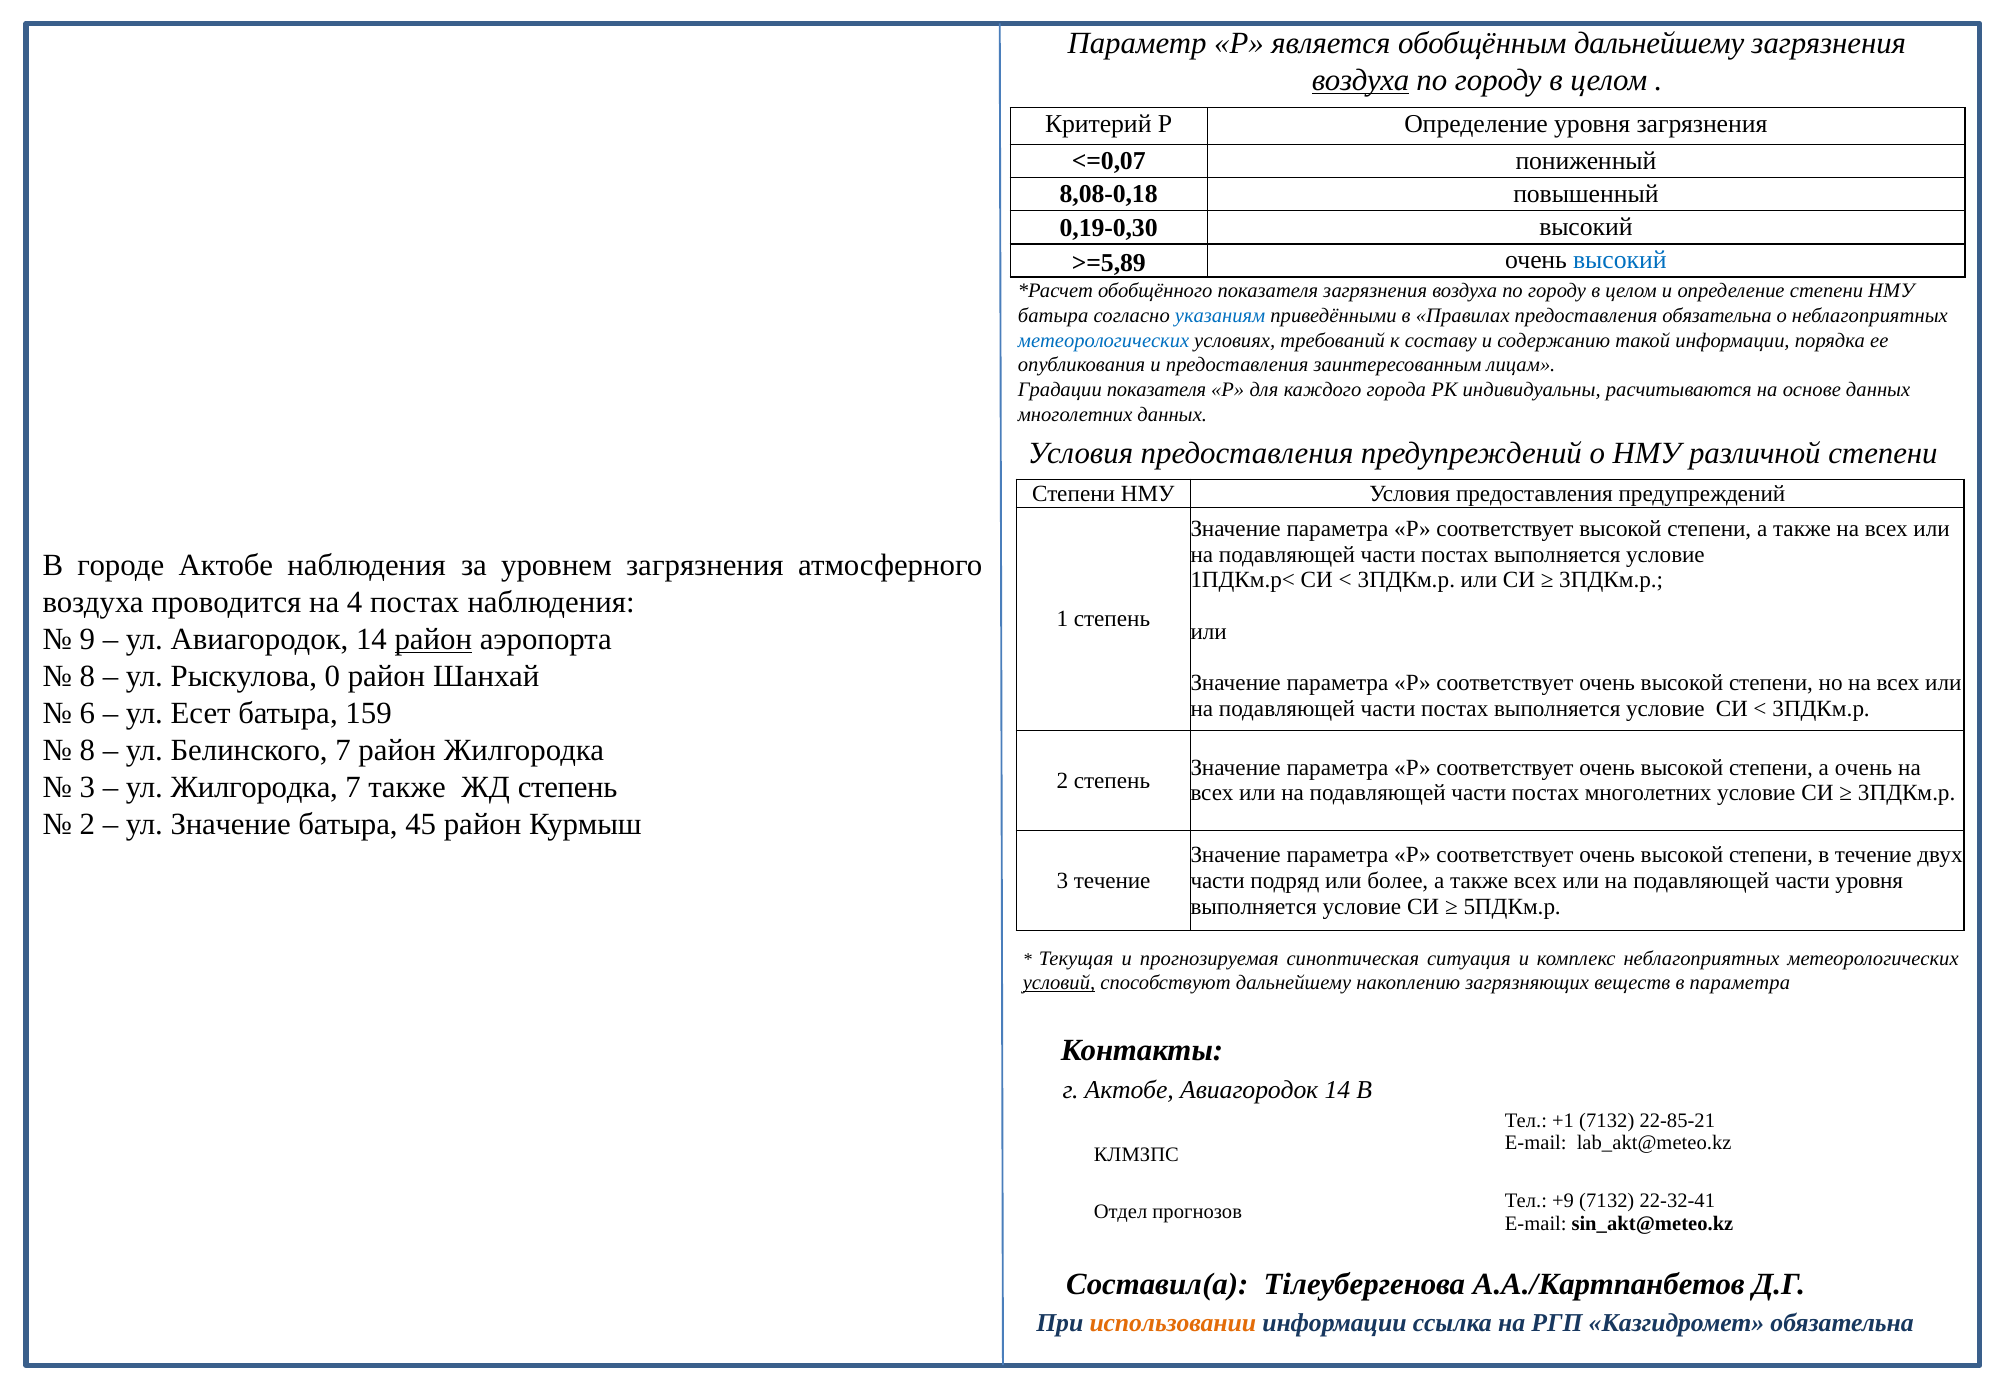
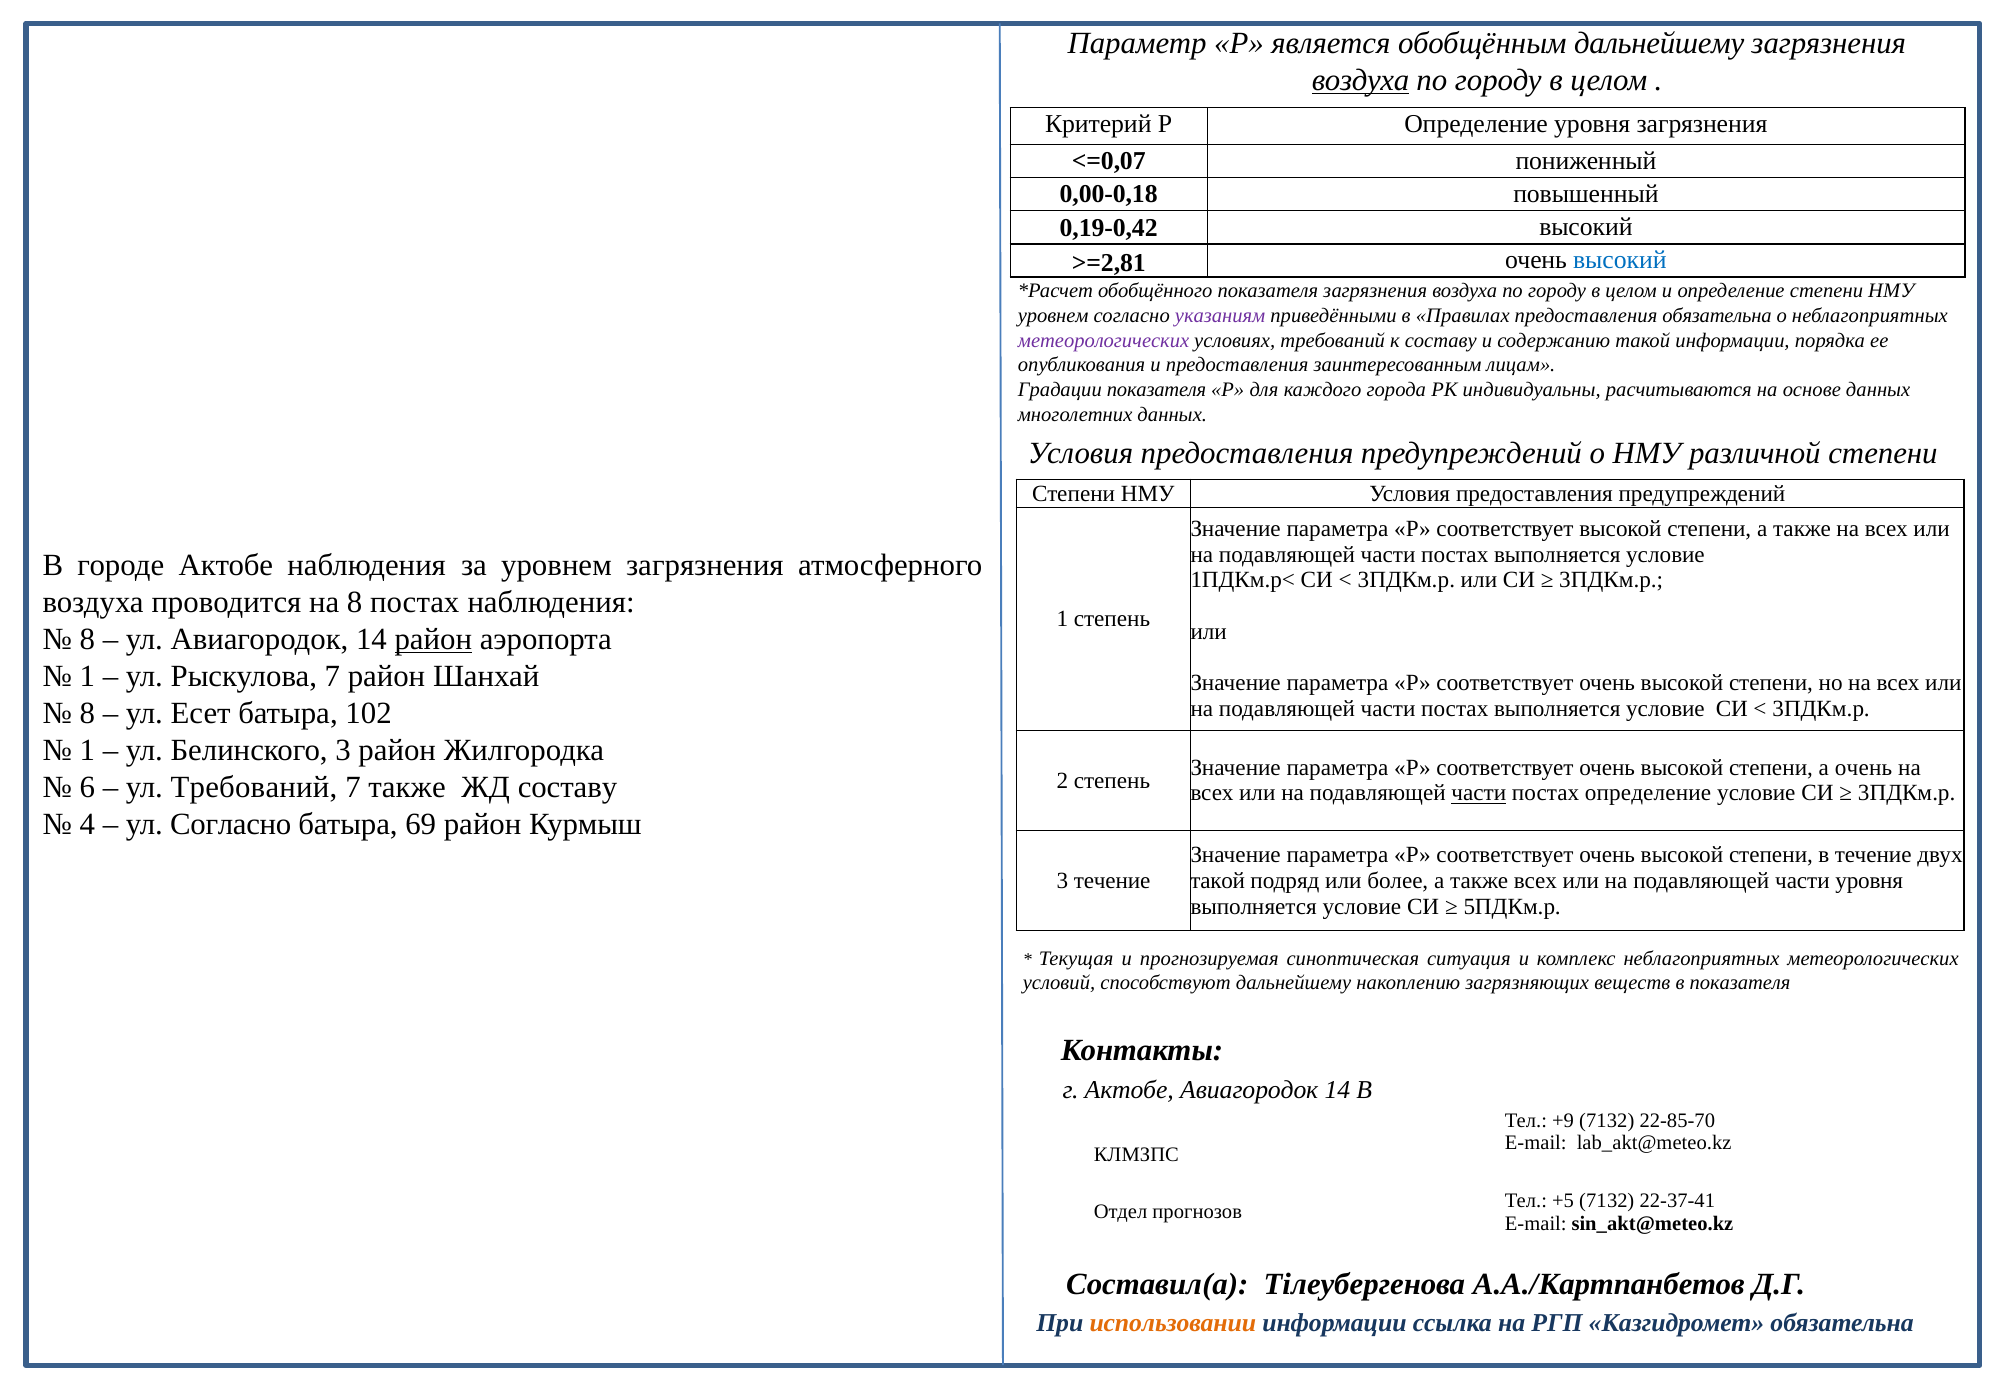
8,08-0,18: 8,08-0,18 -> 0,00-0,18
0,19-0,30: 0,19-0,30 -> 0,19-0,42
>=5,89: >=5,89 -> >=2,81
батыра at (1053, 316): батыра -> уровнем
указаниям colour: blue -> purple
метеорологических at (1104, 340) colour: blue -> purple
на 4: 4 -> 8
9 at (87, 639): 9 -> 8
8 at (87, 676): 8 -> 1
Рыскулова 0: 0 -> 7
6 at (87, 713): 6 -> 8
159: 159 -> 102
8 at (87, 750): 8 -> 1
Белинского 7: 7 -> 3
3 at (87, 787): 3 -> 6
ул Жилгородка: Жилгородка -> Требований
ЖД степень: степень -> составу
части at (1479, 793) underline: none -> present
постах многолетних: многолетних -> определение
2 at (87, 824): 2 -> 4
ул Значение: Значение -> Согласно
45: 45 -> 69
части at (1218, 881): части -> такой
условий underline: present -> none
в параметра: параметра -> показателя
+1: +1 -> +9
22-85-21: 22-85-21 -> 22-85-70
+9: +9 -> +5
22-32-41: 22-32-41 -> 22-37-41
